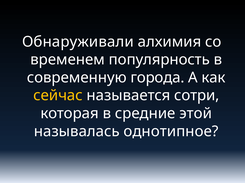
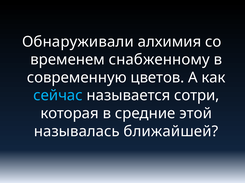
популярность: популярность -> снабженному
города: города -> цветов
сейчас colour: yellow -> light blue
однотипное: однотипное -> ближайшей
